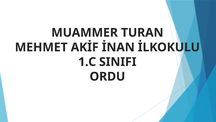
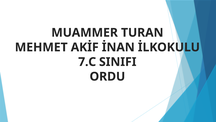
1.C: 1.C -> 7.C
